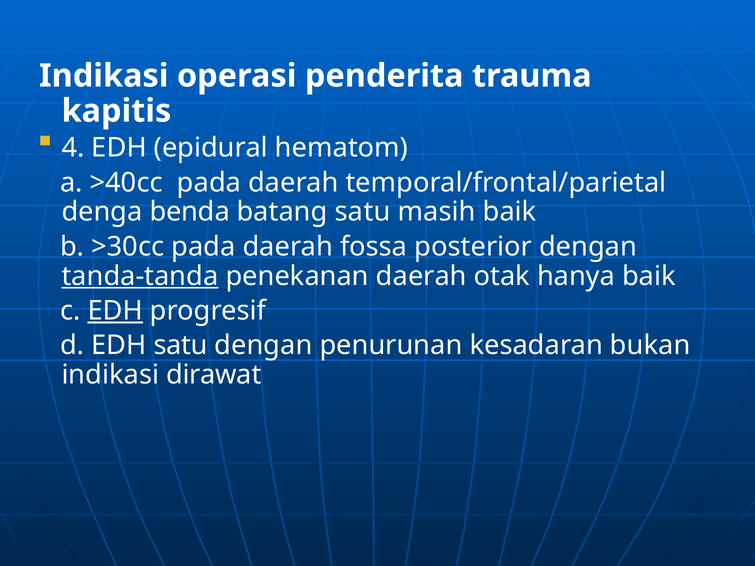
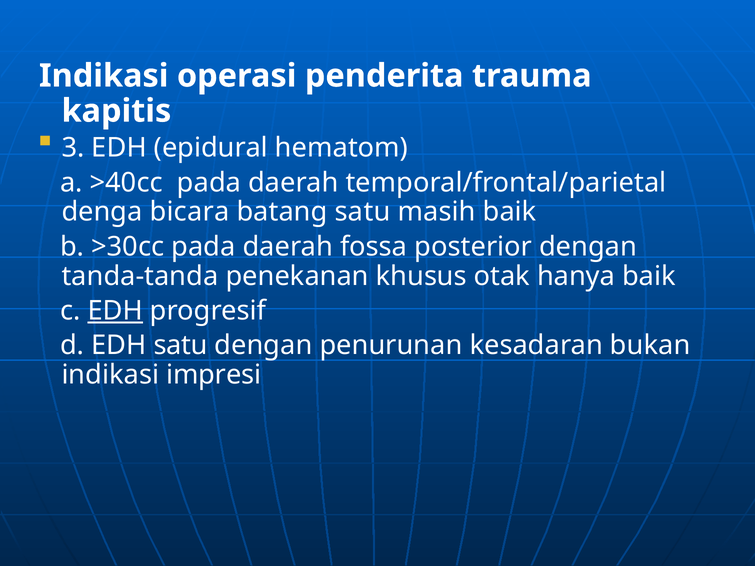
4: 4 -> 3
benda: benda -> bicara
tanda-tanda underline: present -> none
penekanan daerah: daerah -> khusus
dirawat: dirawat -> impresi
